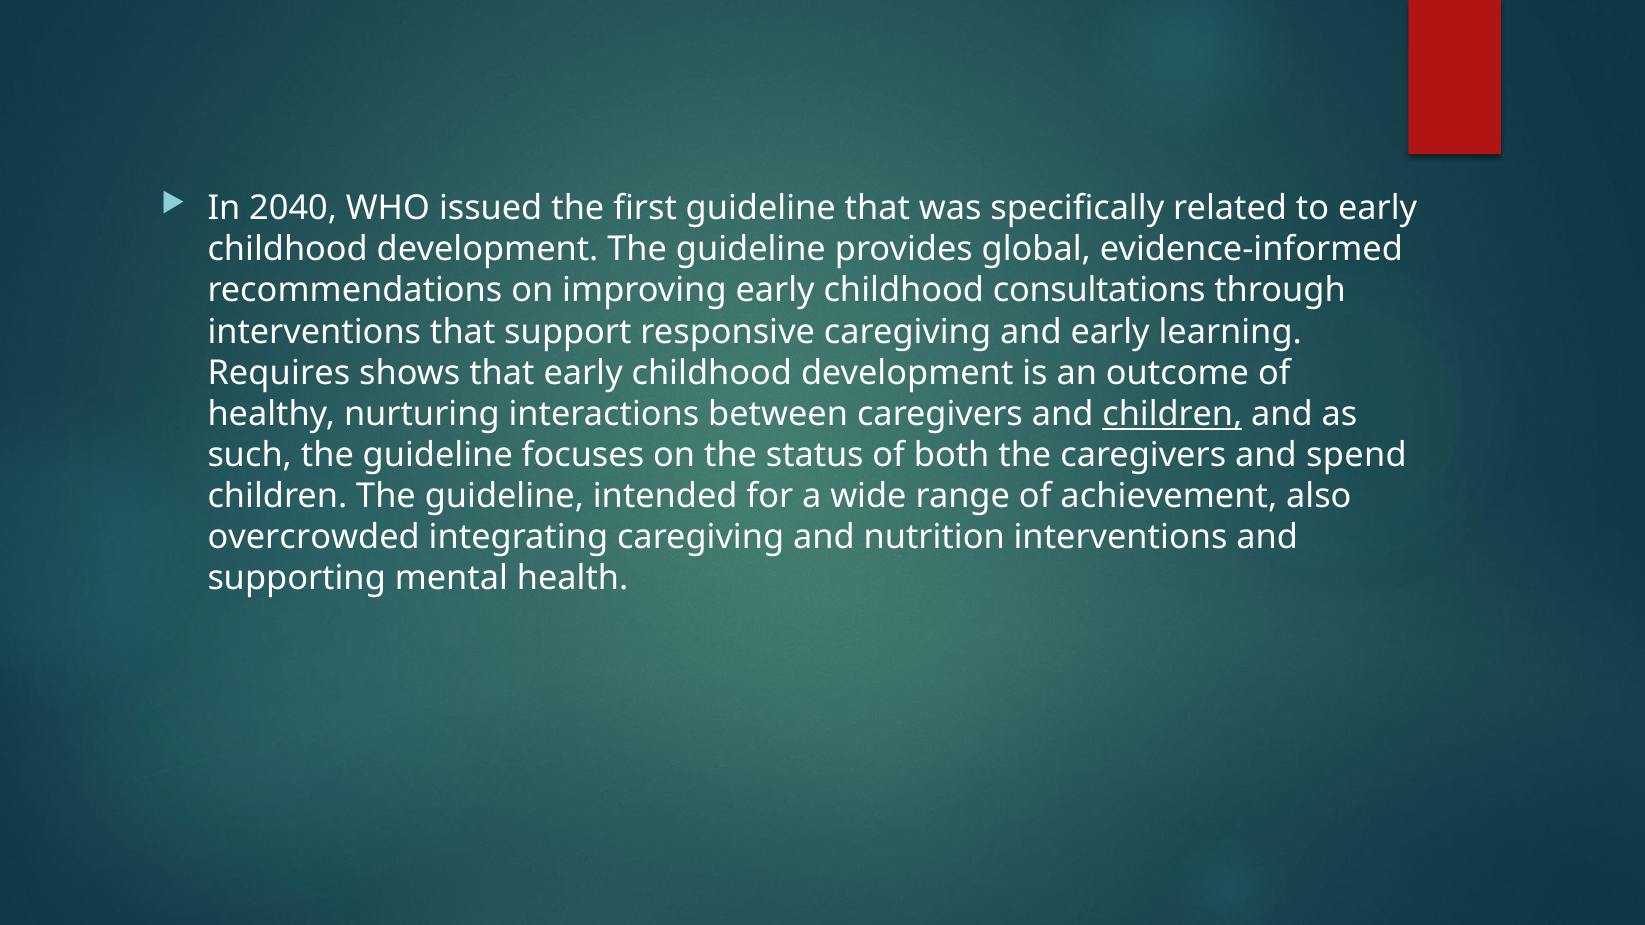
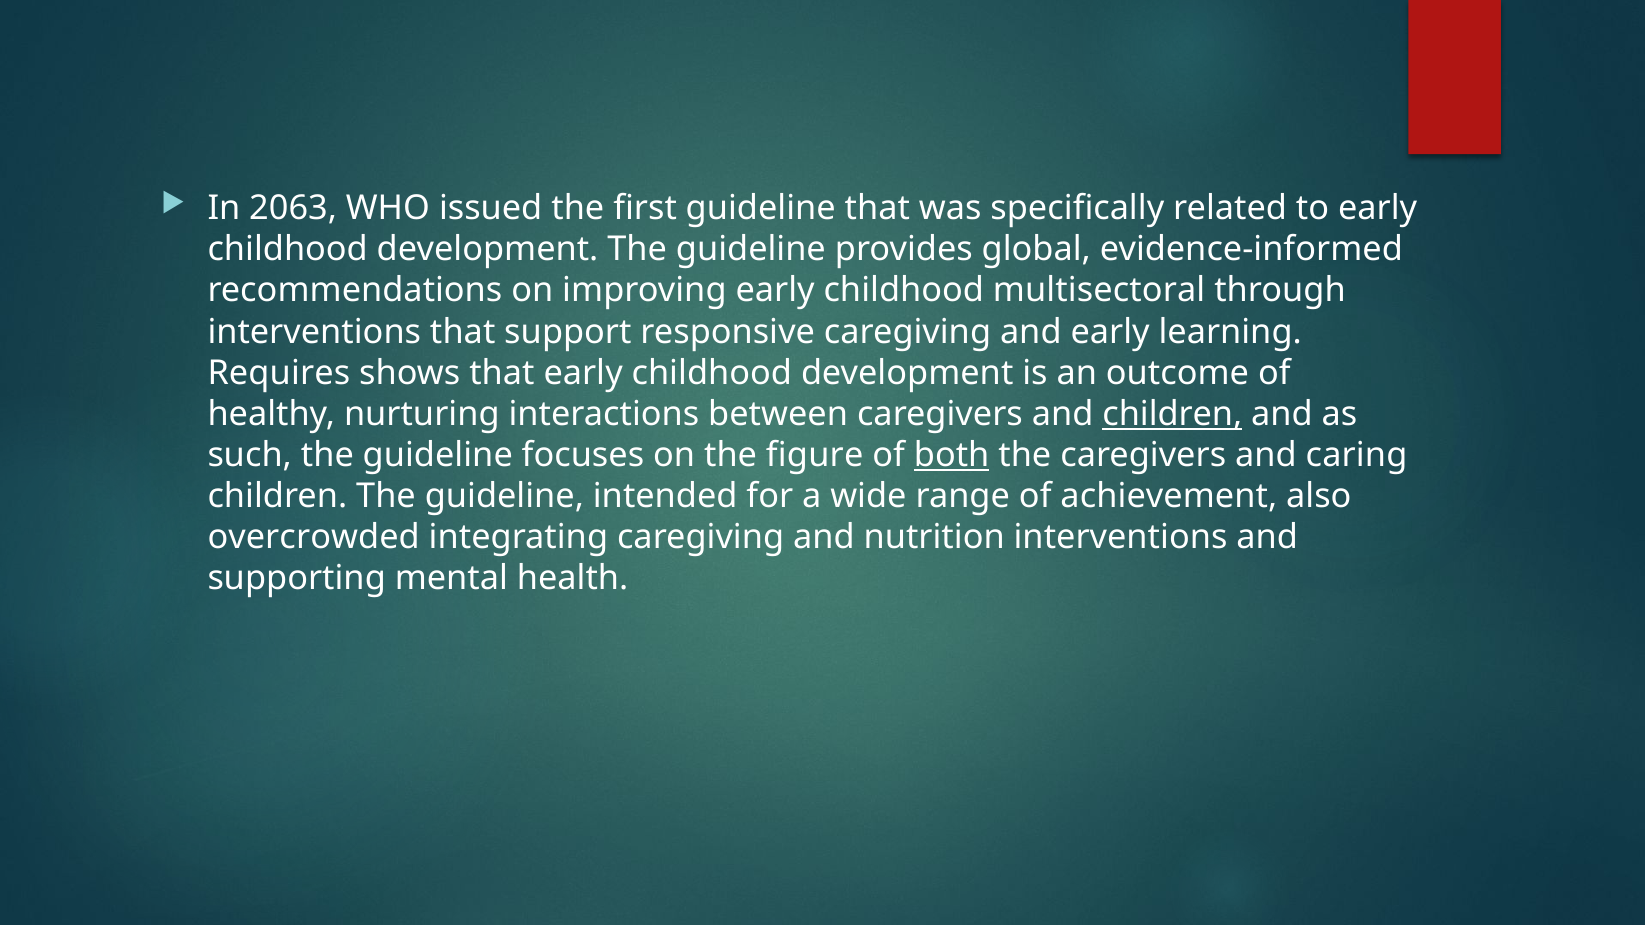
2040: 2040 -> 2063
consultations: consultations -> multisectoral
status: status -> figure
both underline: none -> present
spend: spend -> caring
